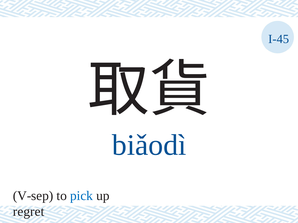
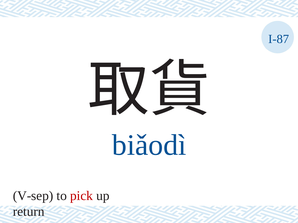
I-45: I-45 -> I-87
pick colour: blue -> red
regret: regret -> return
